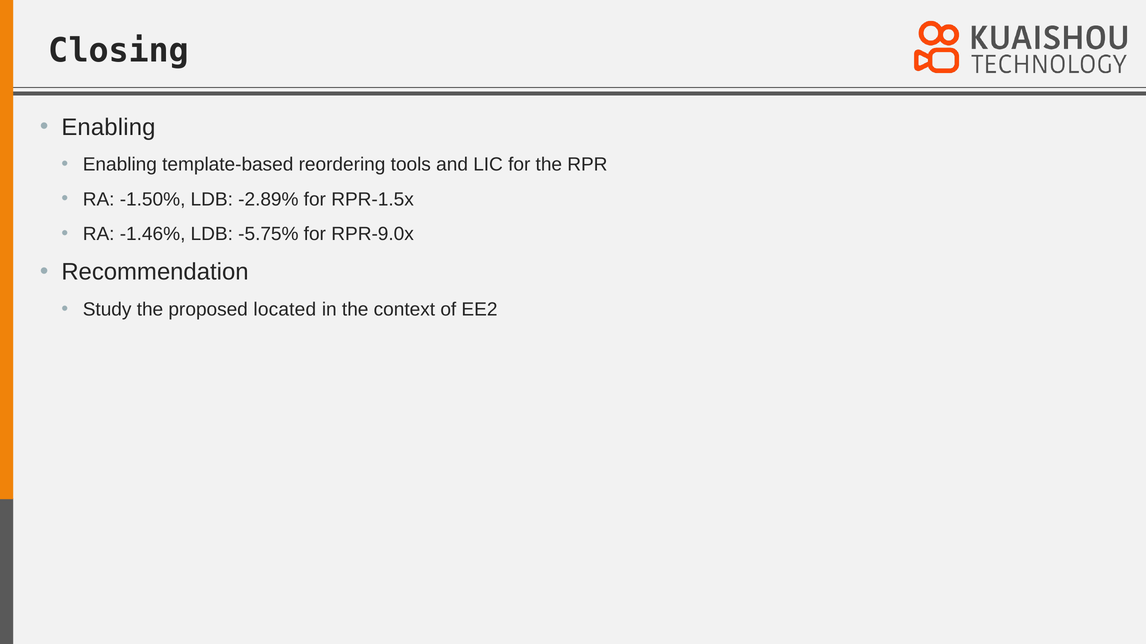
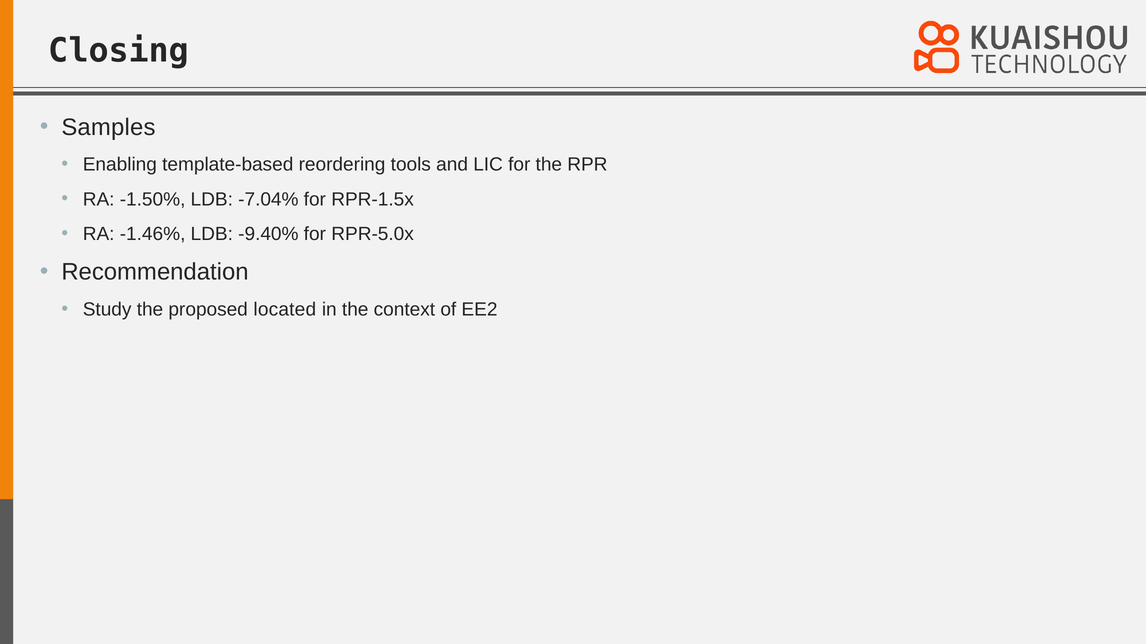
Enabling at (108, 127): Enabling -> Samples
-2.89%: -2.89% -> -7.04%
-5.75%: -5.75% -> -9.40%
RPR-9.0x: RPR-9.0x -> RPR-5.0x
